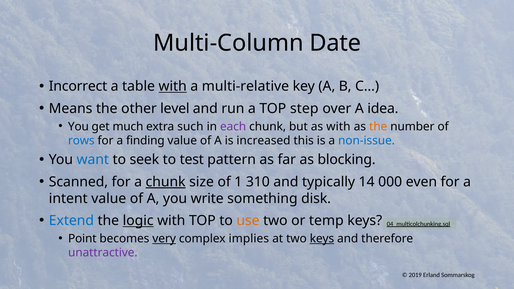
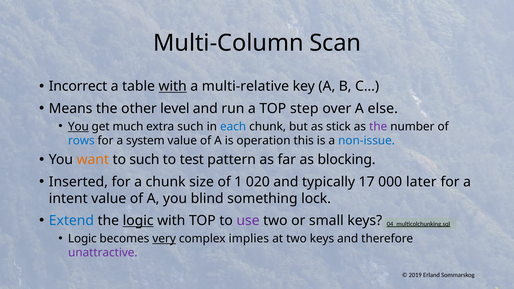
Date: Date -> Scan
idea: idea -> else
You at (78, 127) underline: none -> present
each colour: purple -> blue
as with: with -> stick
the at (378, 127) colour: orange -> purple
finding: finding -> system
increased: increased -> operation
want colour: blue -> orange
to seek: seek -> such
Scanned: Scanned -> Inserted
chunk at (166, 182) underline: present -> none
310: 310 -> 020
14: 14 -> 17
even: even -> later
write: write -> blind
disk: disk -> lock
use colour: orange -> purple
temp: temp -> small
Point at (82, 239): Point -> Logic
keys at (322, 239) underline: present -> none
